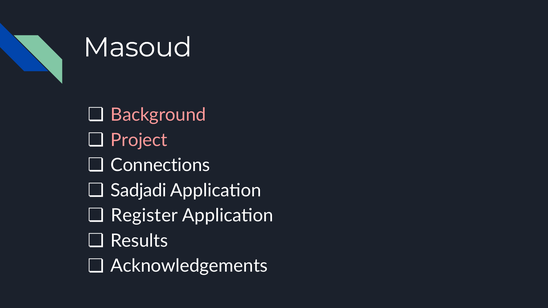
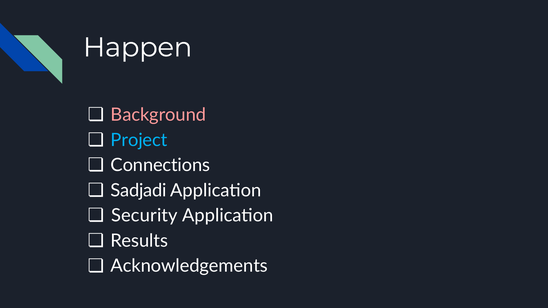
Masoud: Masoud -> Happen
Project colour: pink -> light blue
Register: Register -> Security
